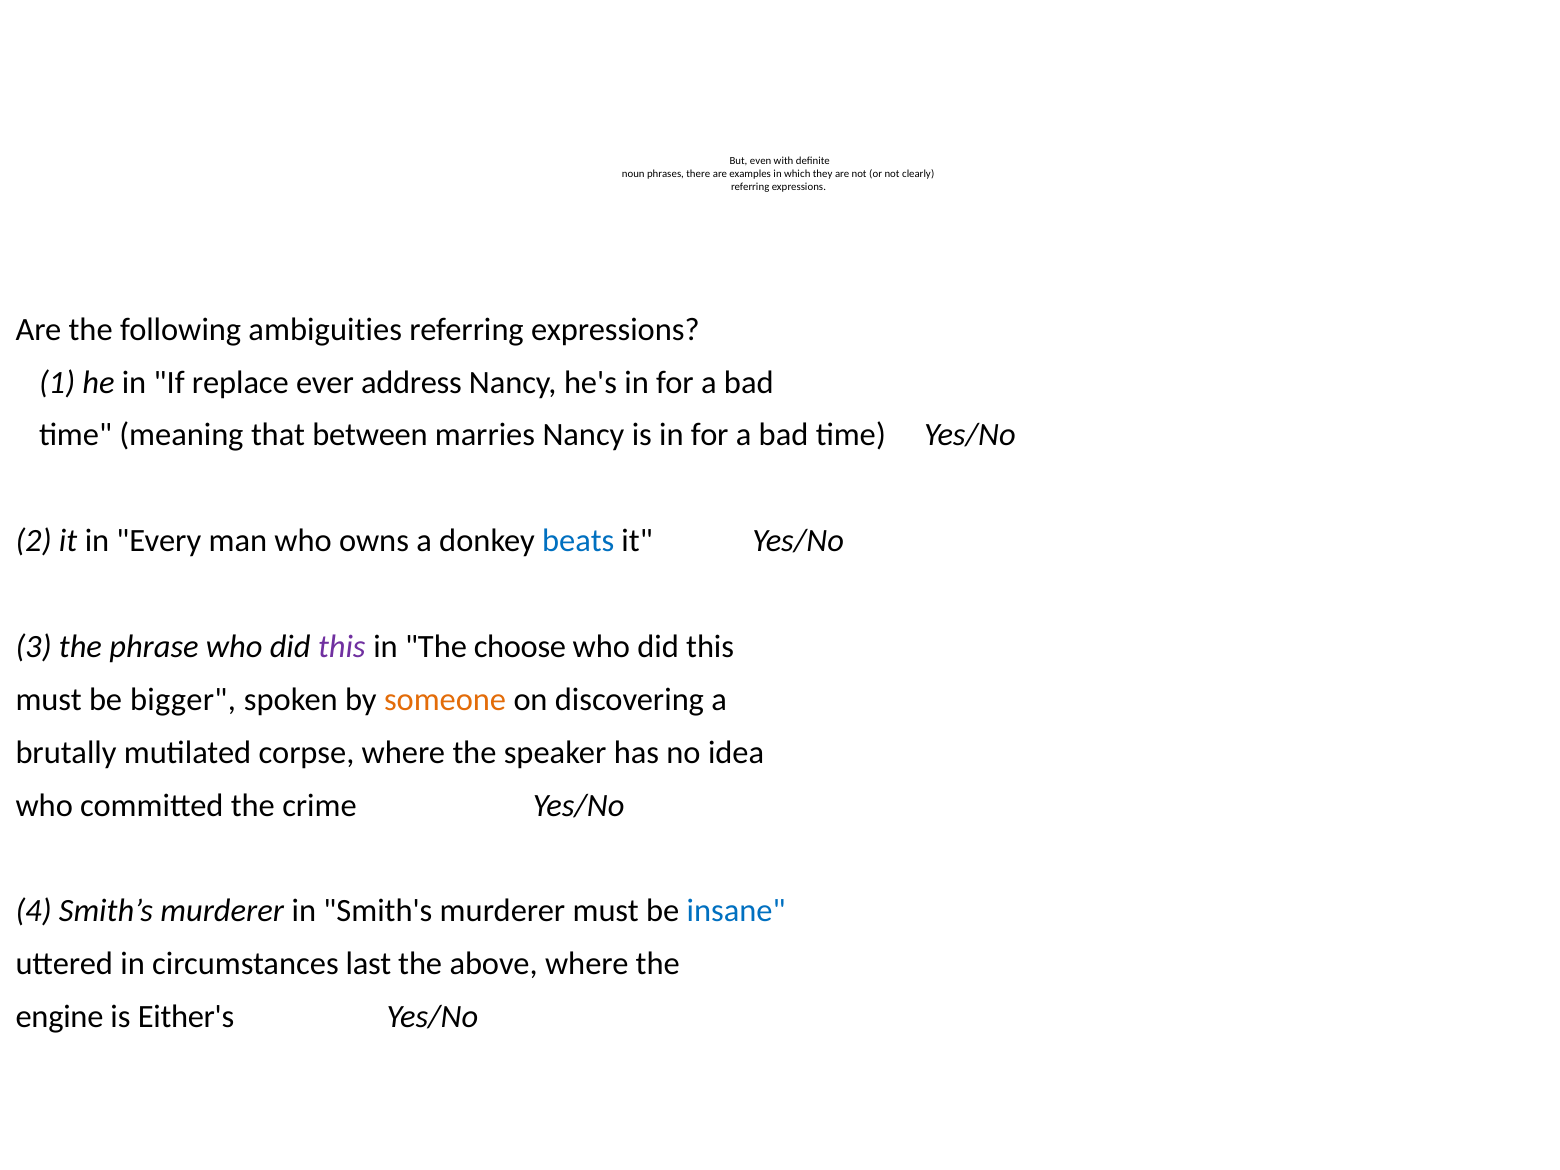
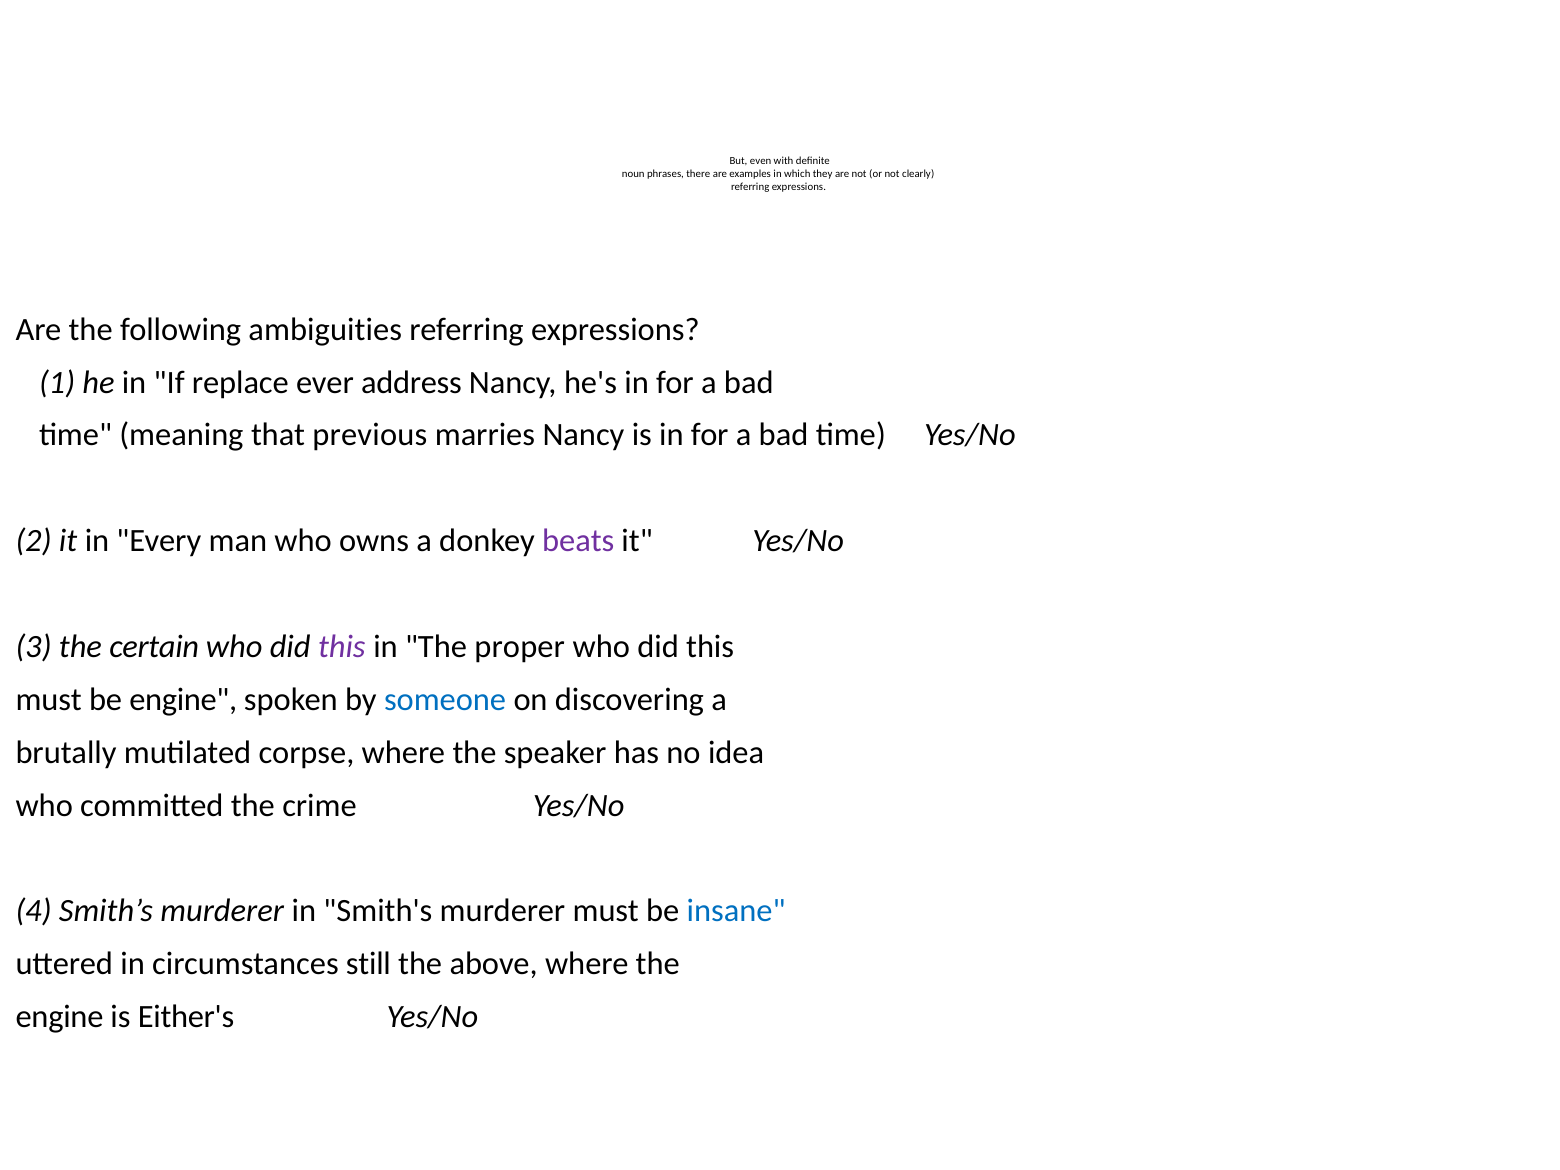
between: between -> previous
beats colour: blue -> purple
phrase: phrase -> certain
choose: choose -> proper
be bigger: bigger -> engine
someone colour: orange -> blue
last: last -> still
